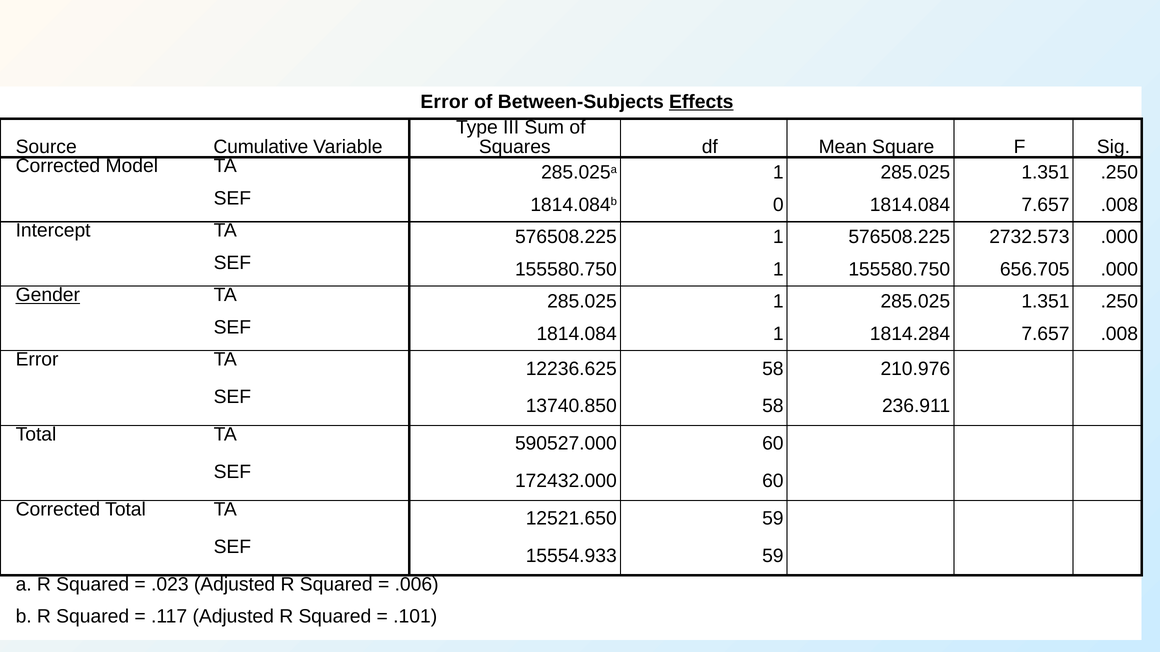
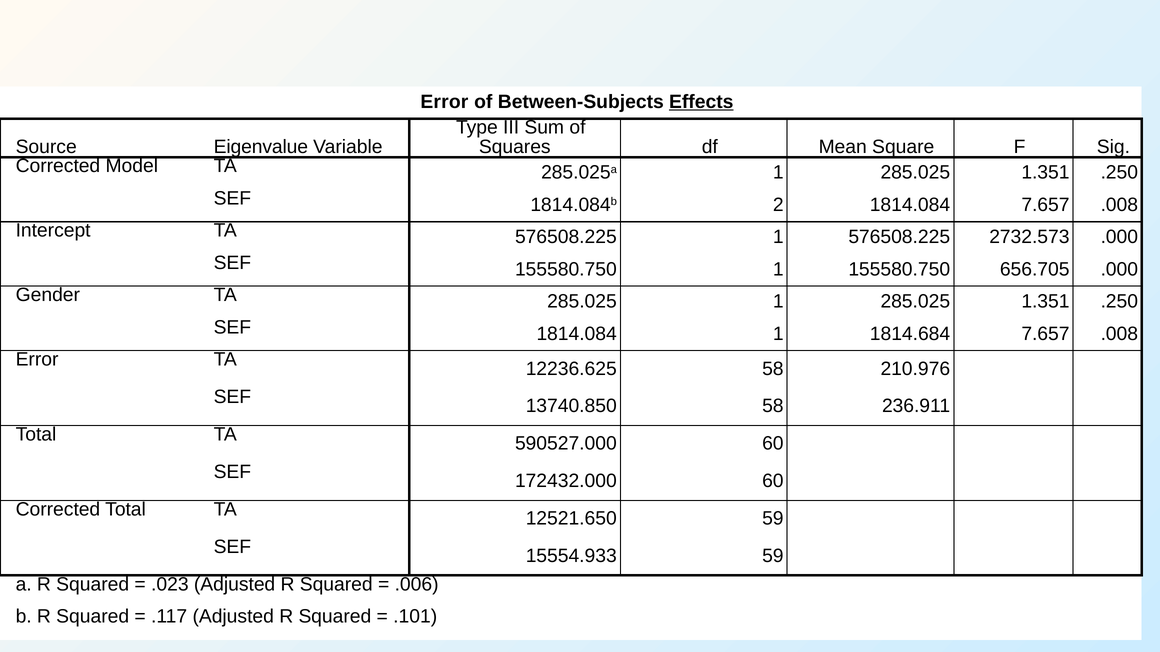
Cumulative: Cumulative -> Eigenvalue
0: 0 -> 2
Gender underline: present -> none
1814.284: 1814.284 -> 1814.684
